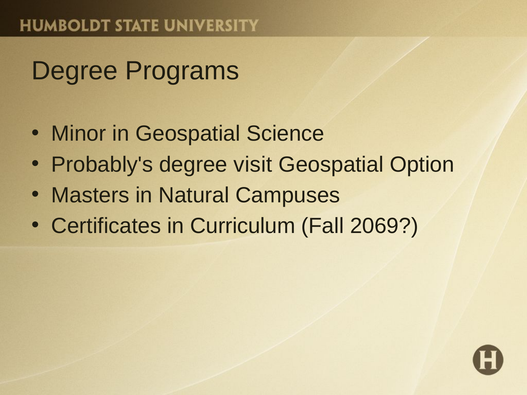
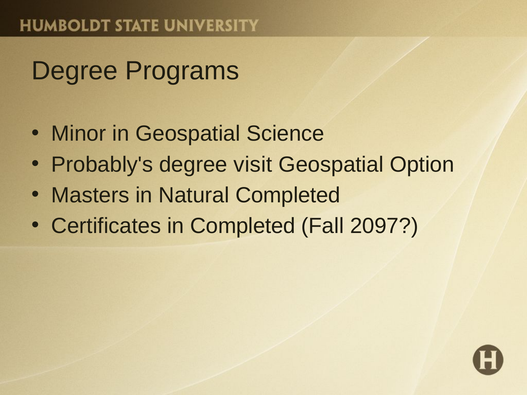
Natural Campuses: Campuses -> Completed
in Curriculum: Curriculum -> Completed
2069: 2069 -> 2097
